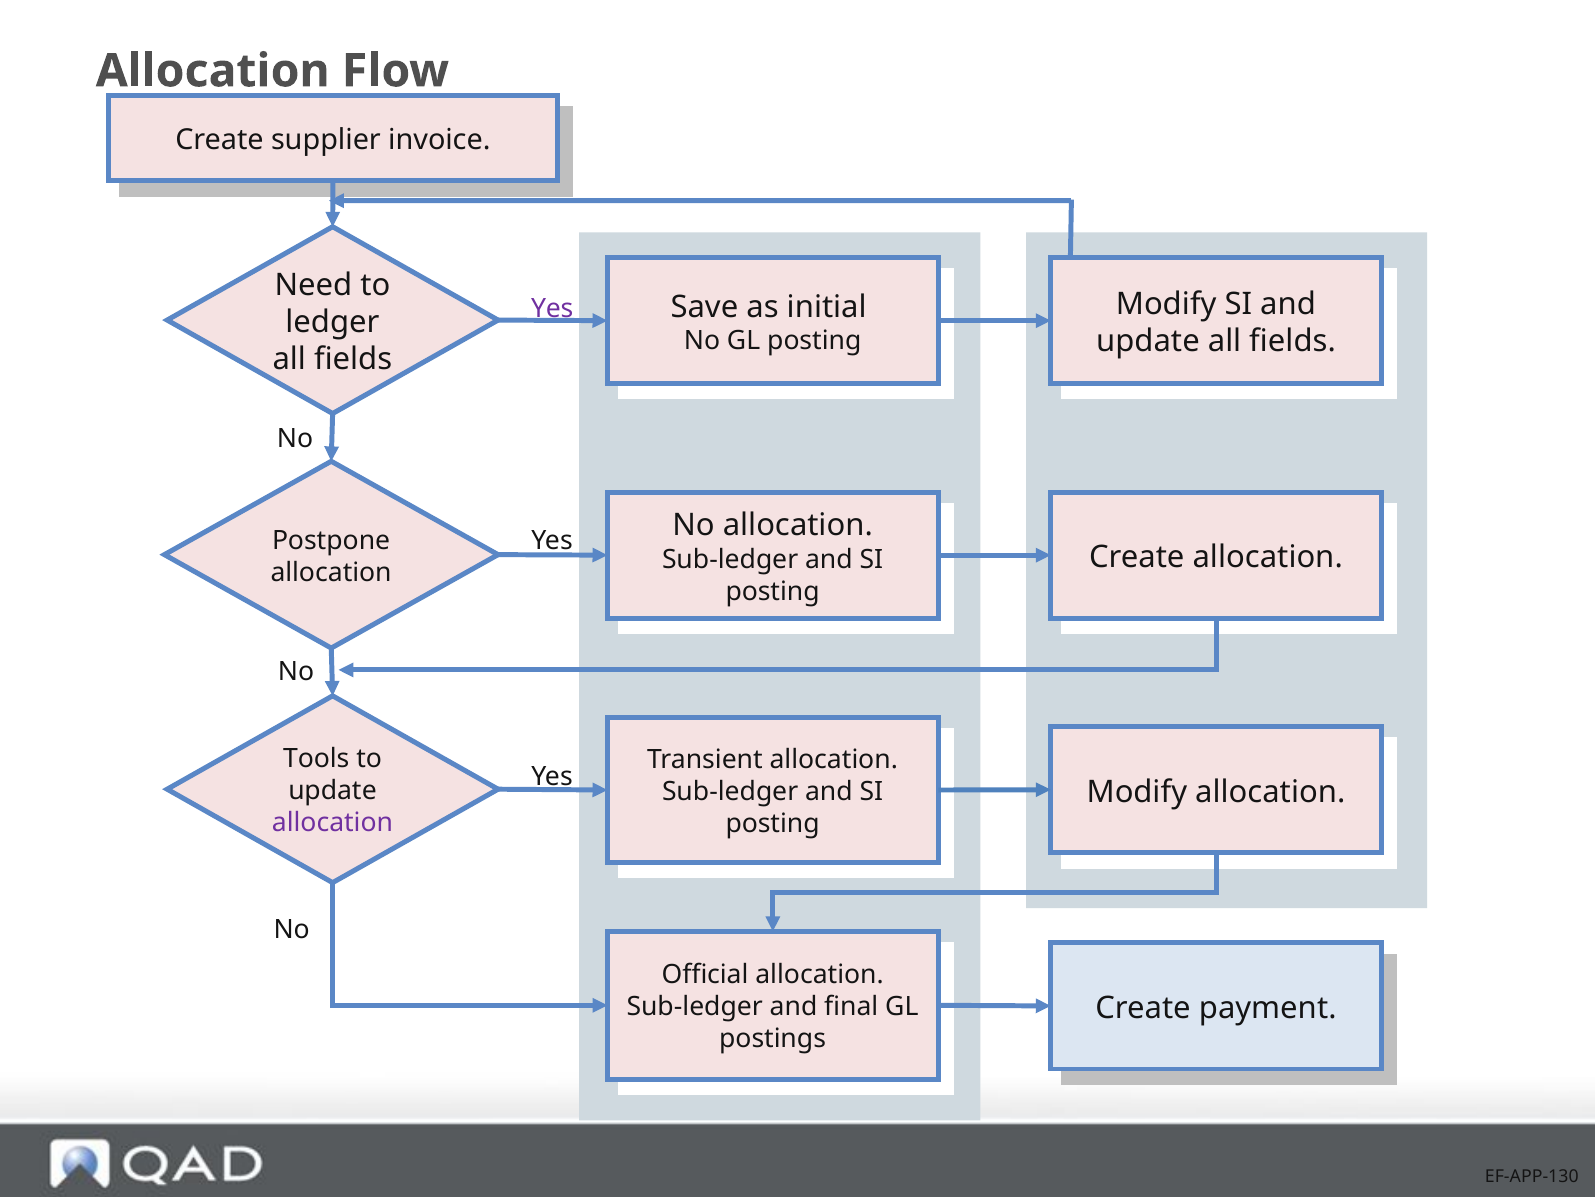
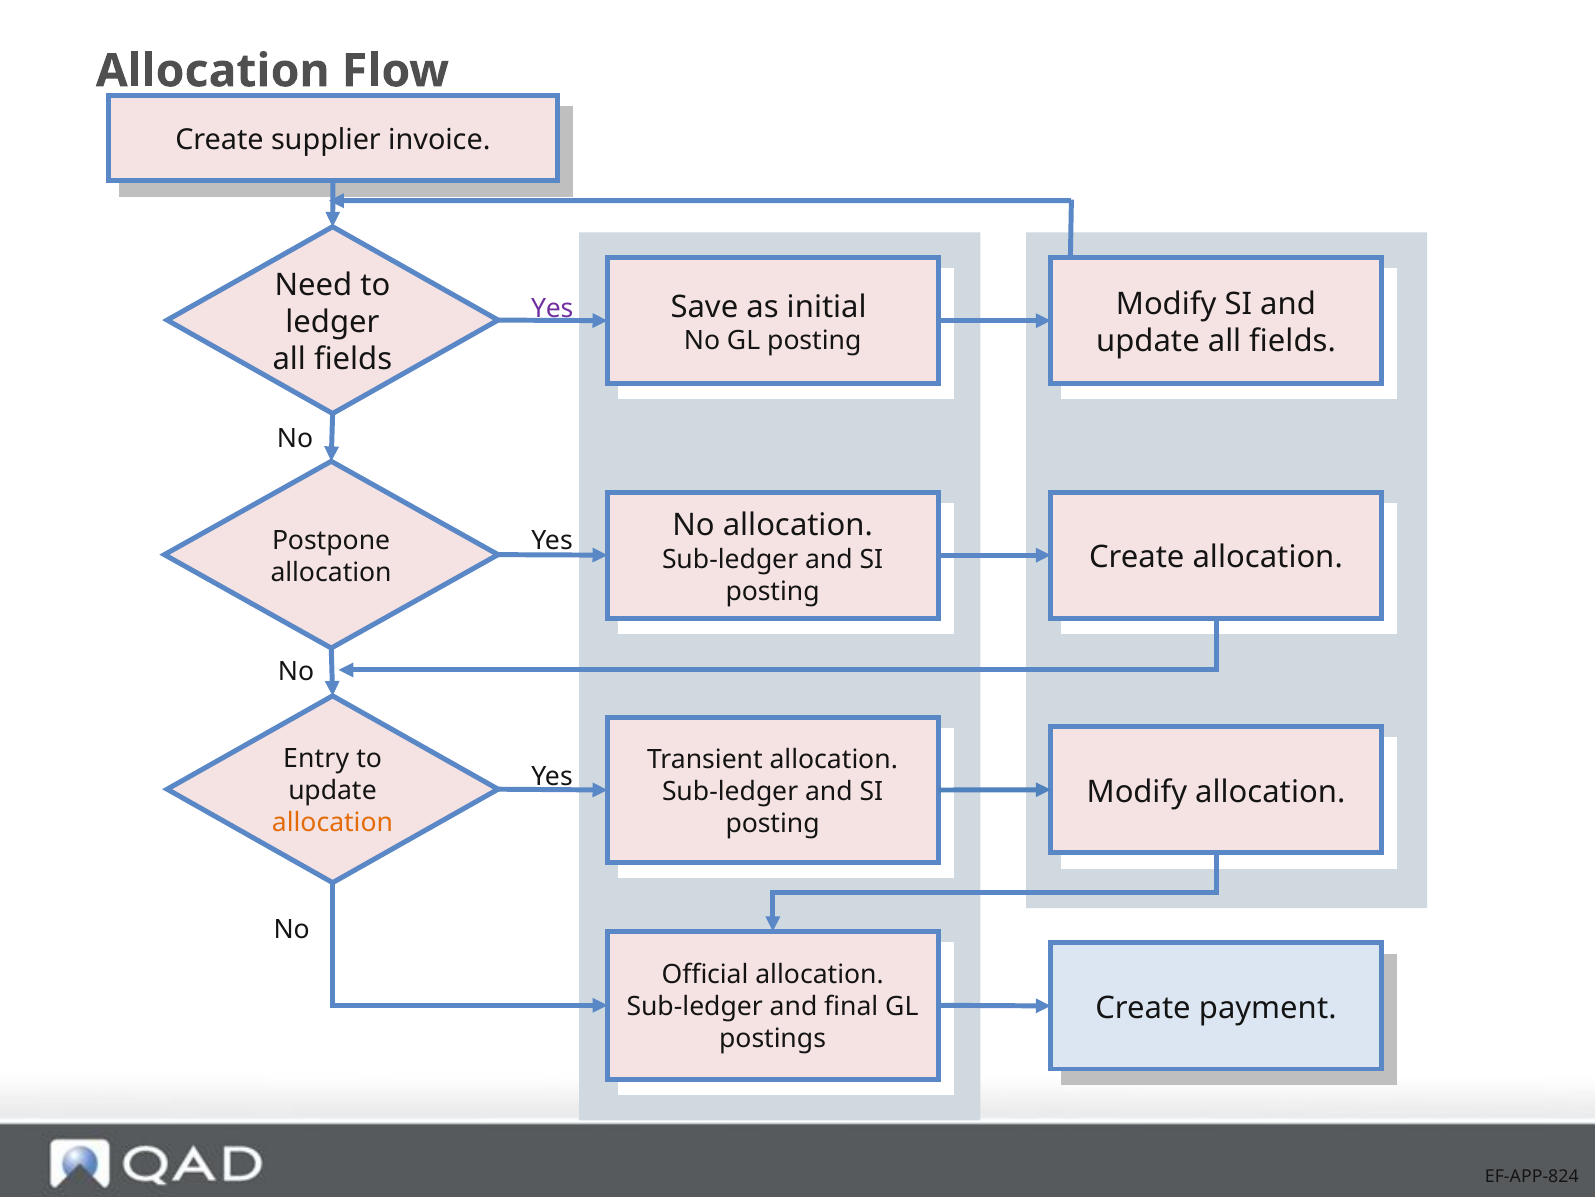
Tools: Tools -> Entry
allocation at (332, 822) colour: purple -> orange
EF-APP-130: EF-APP-130 -> EF-APP-824
